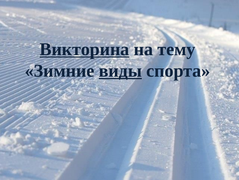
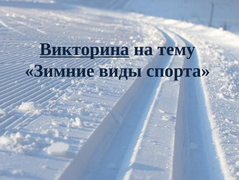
виды underline: present -> none
